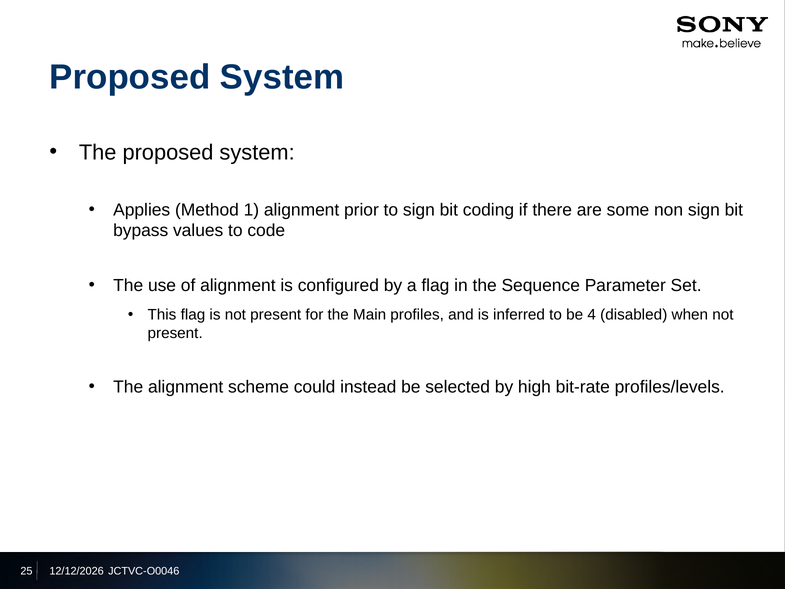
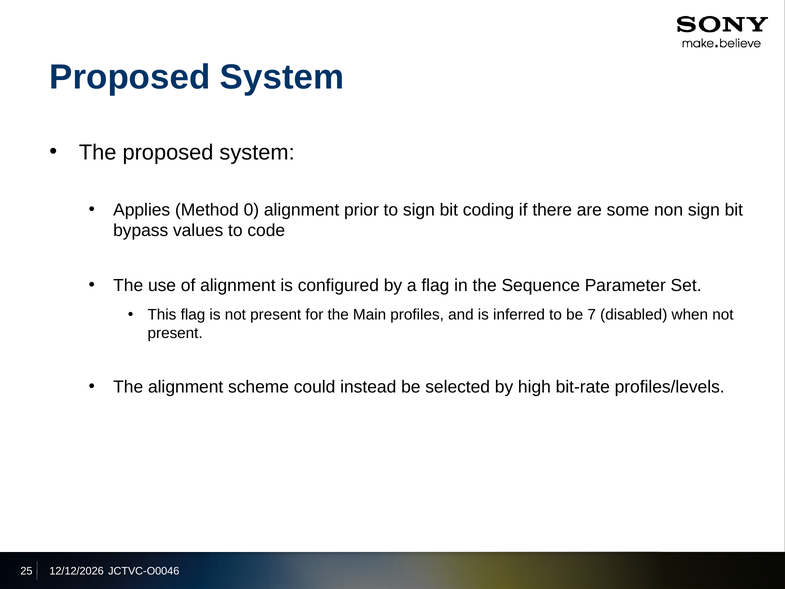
1: 1 -> 0
4: 4 -> 7
